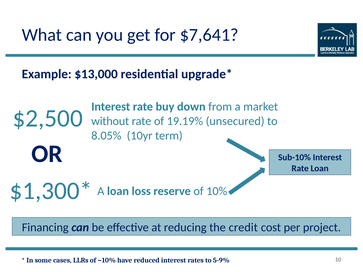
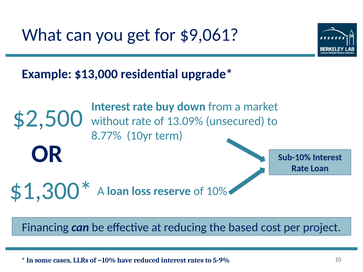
$7,641: $7,641 -> $9,061
19.19%: 19.19% -> 13.09%
8.05%: 8.05% -> 8.77%
credit: credit -> based
